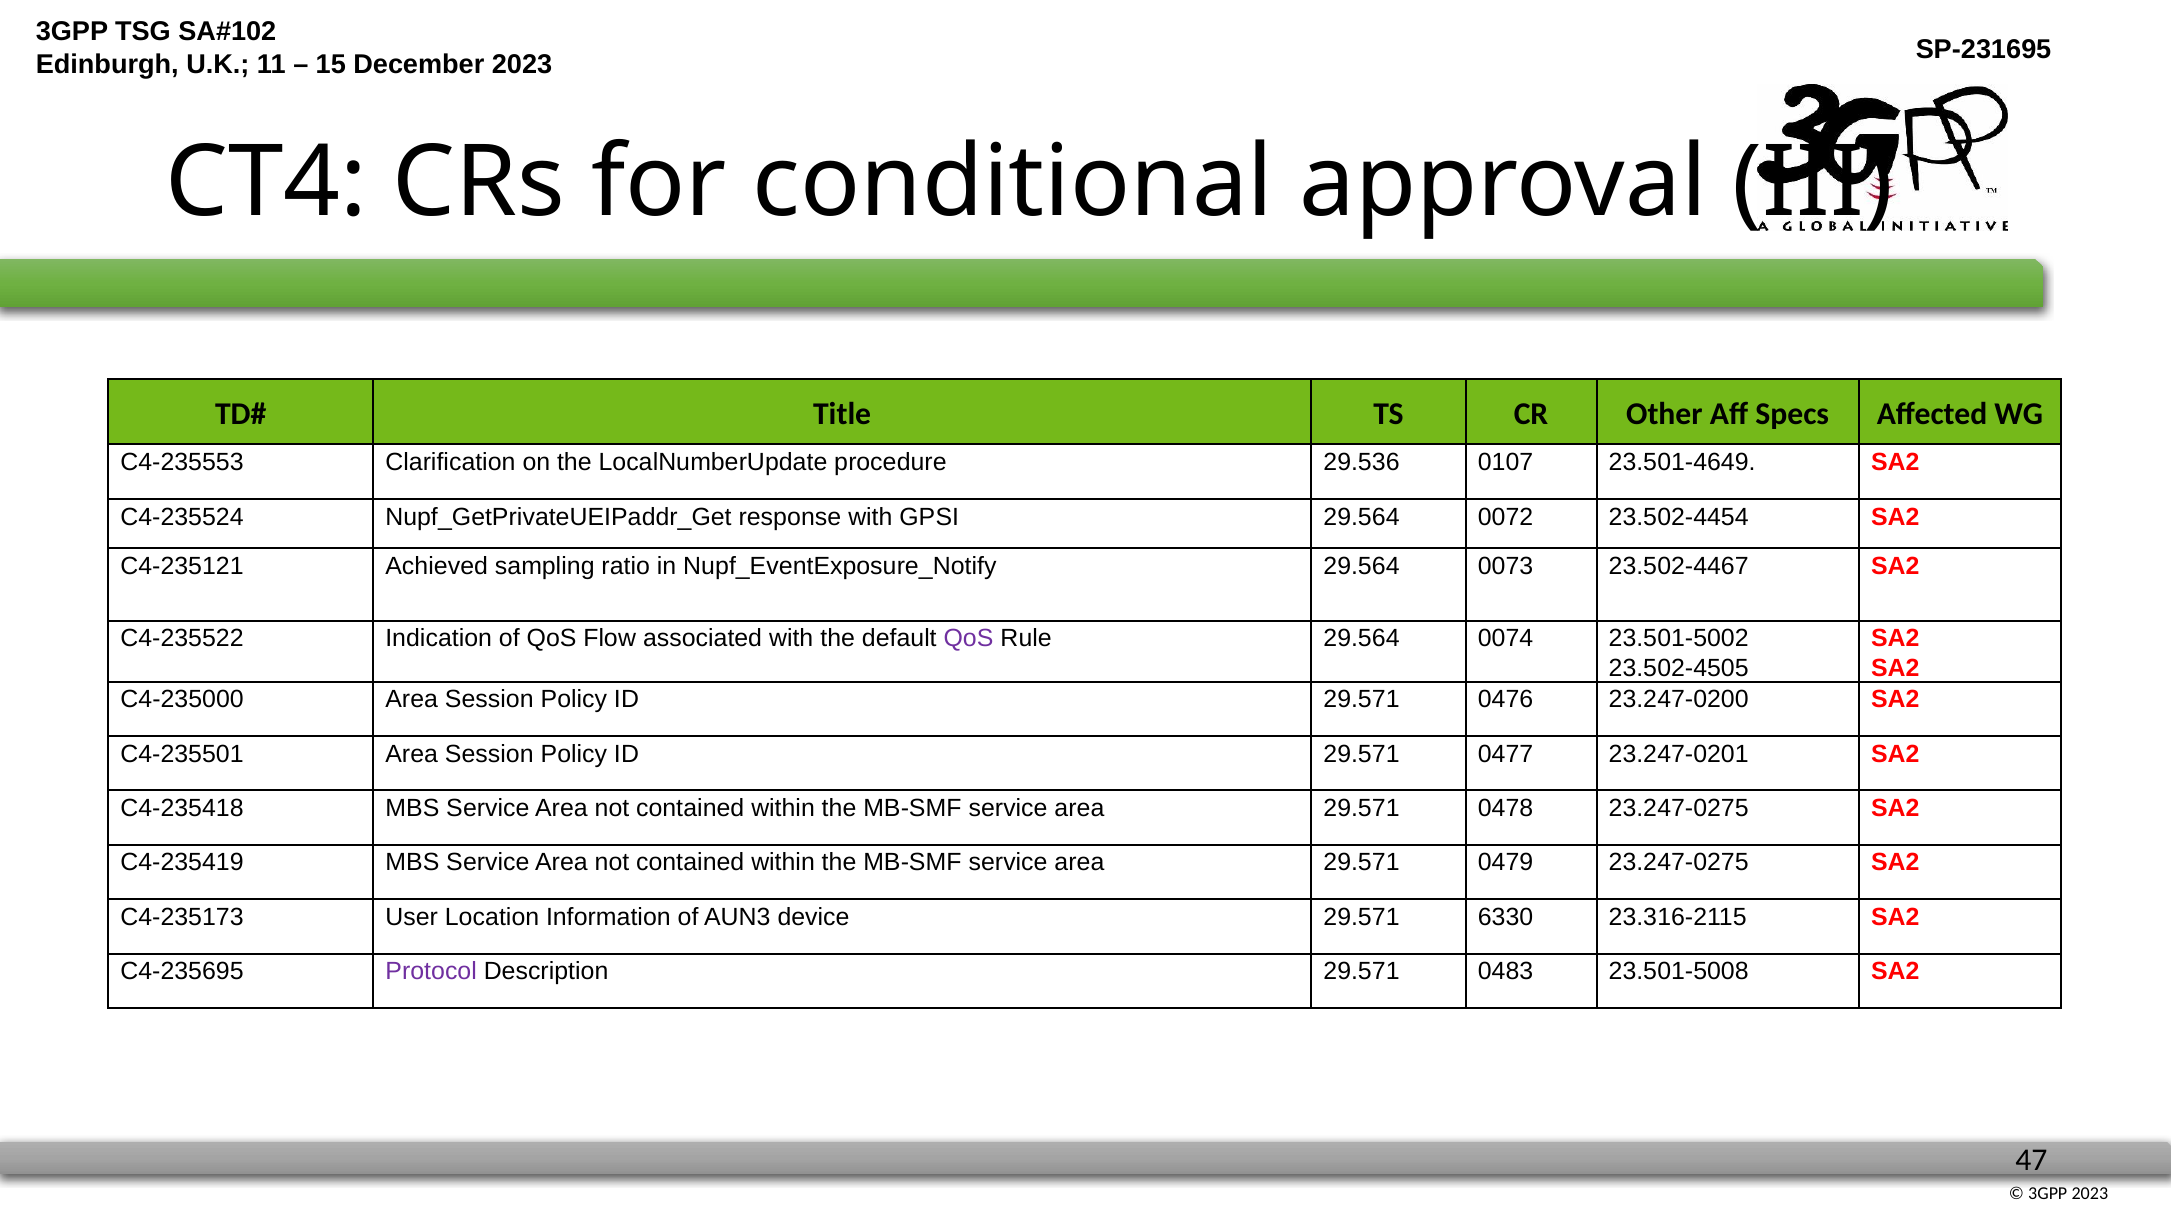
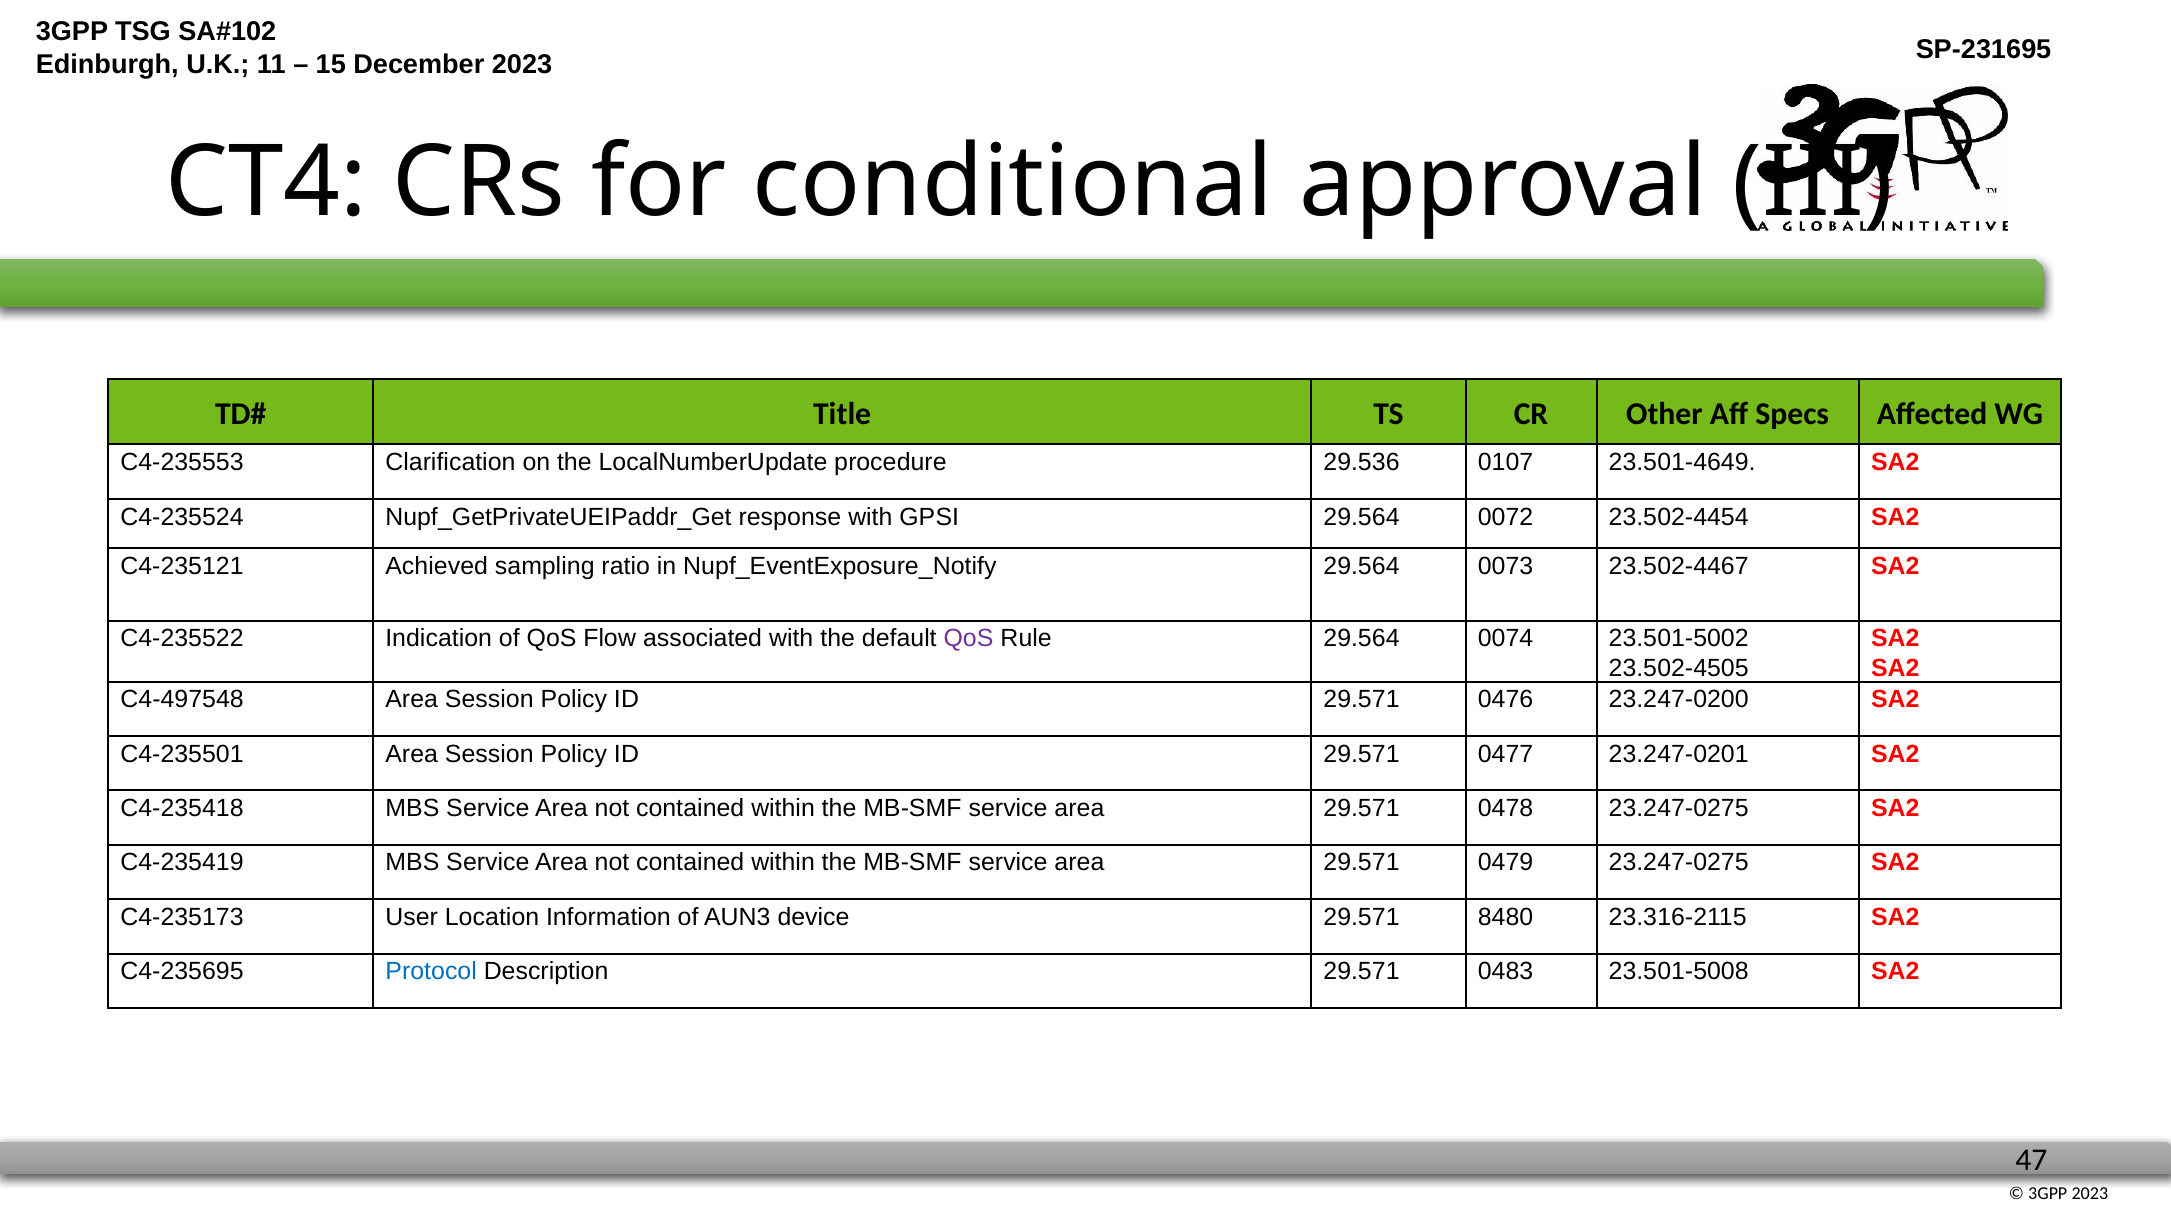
C4-235000: C4-235000 -> C4-497548
6330: 6330 -> 8480
Protocol colour: purple -> blue
